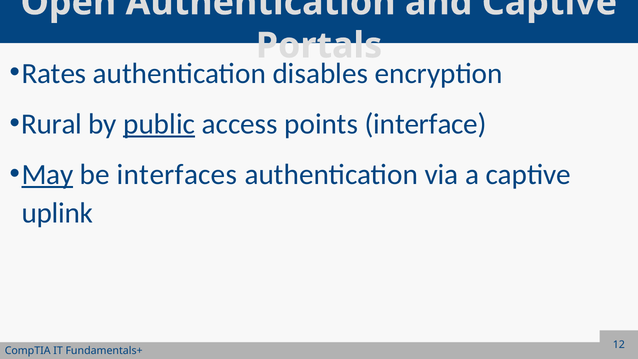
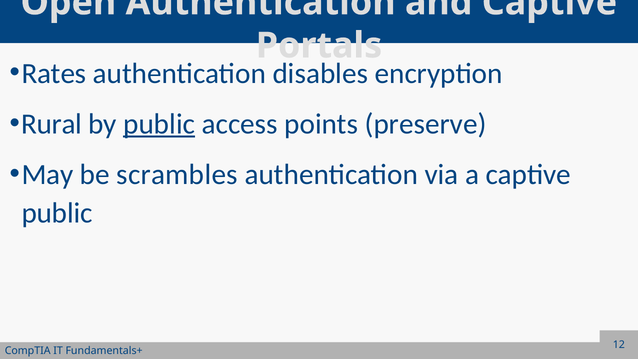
interface: interface -> preserve
May underline: present -> none
interfaces: interfaces -> scrambles
uplink at (57, 213): uplink -> public
